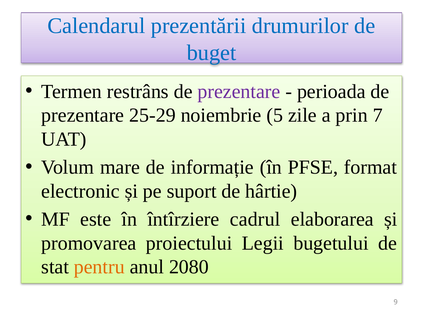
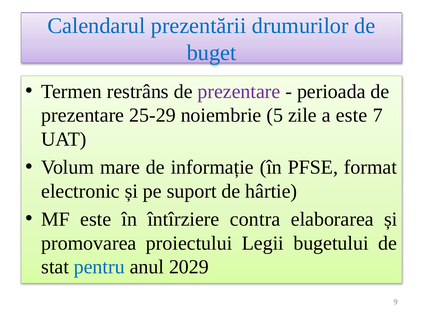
a prin: prin -> este
cadrul: cadrul -> contra
pentru colour: orange -> blue
2080: 2080 -> 2029
